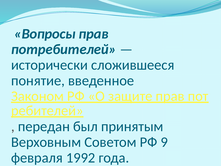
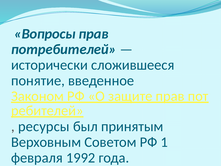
передан: передан -> ресурсы
9: 9 -> 1
